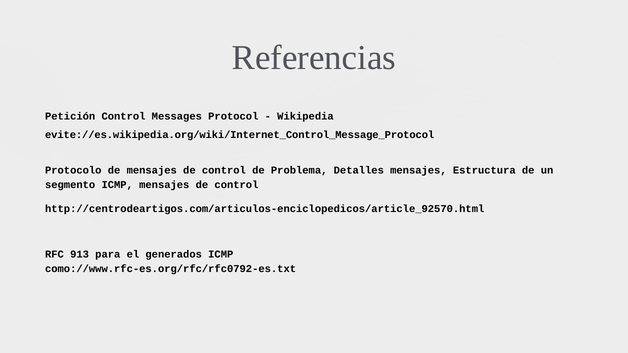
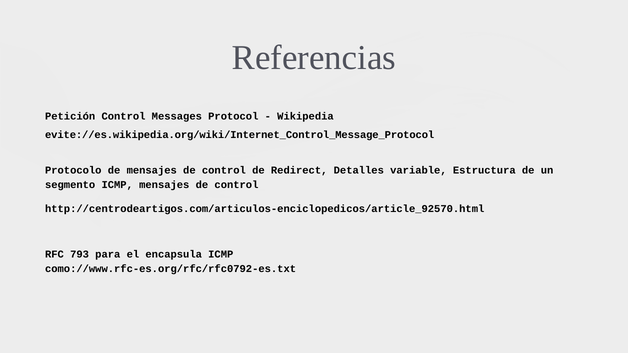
Problema: Problema -> Redirect
Detalles mensajes: mensajes -> variable
913: 913 -> 793
generados: generados -> encapsula
